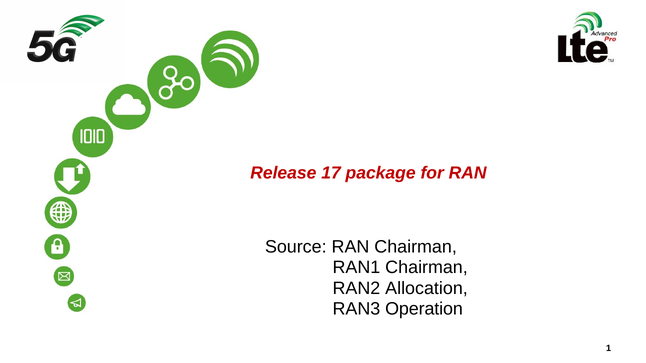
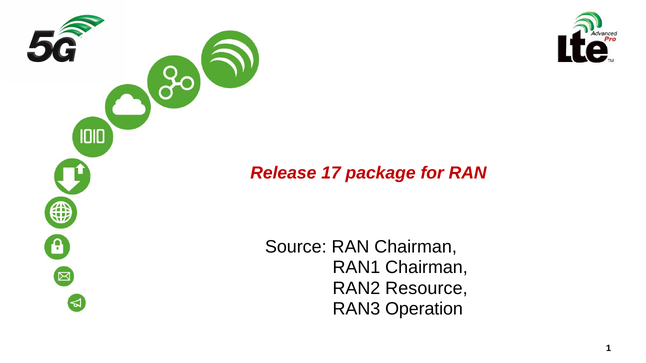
Allocation: Allocation -> Resource
